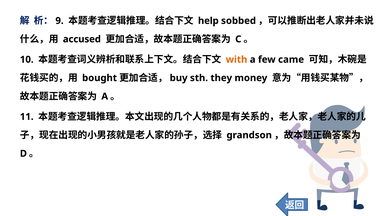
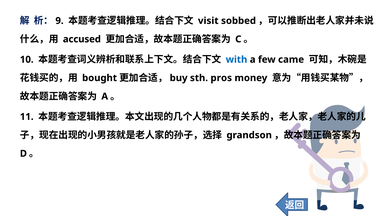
help: help -> visit
with colour: orange -> blue
they: they -> pros
